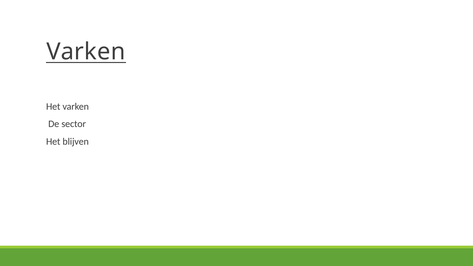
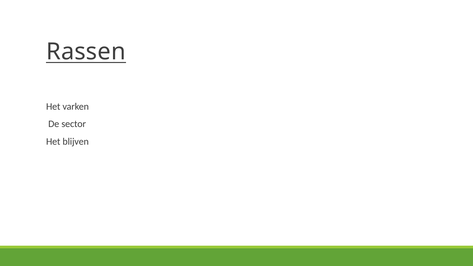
Varken at (86, 52): Varken -> Rassen
